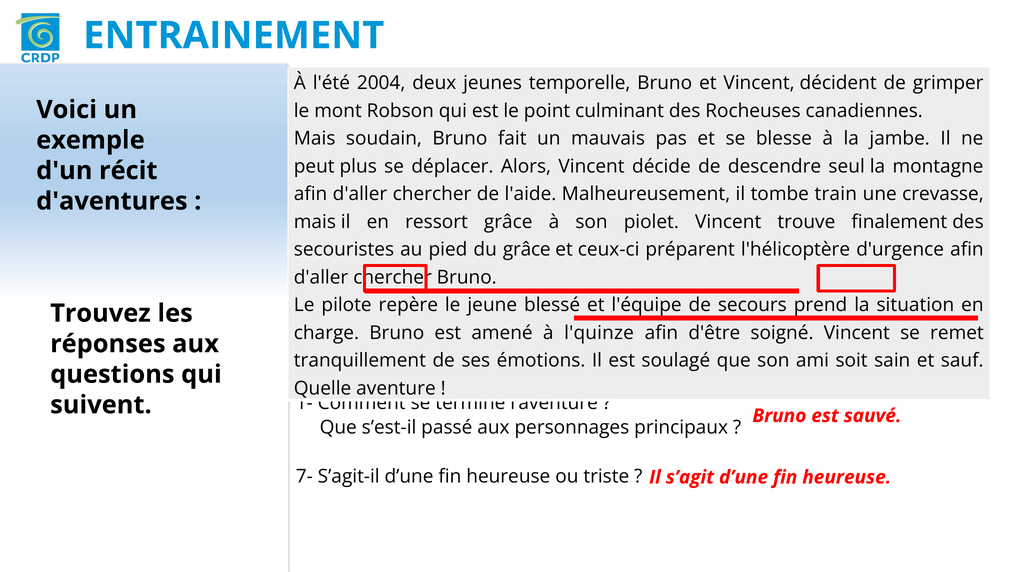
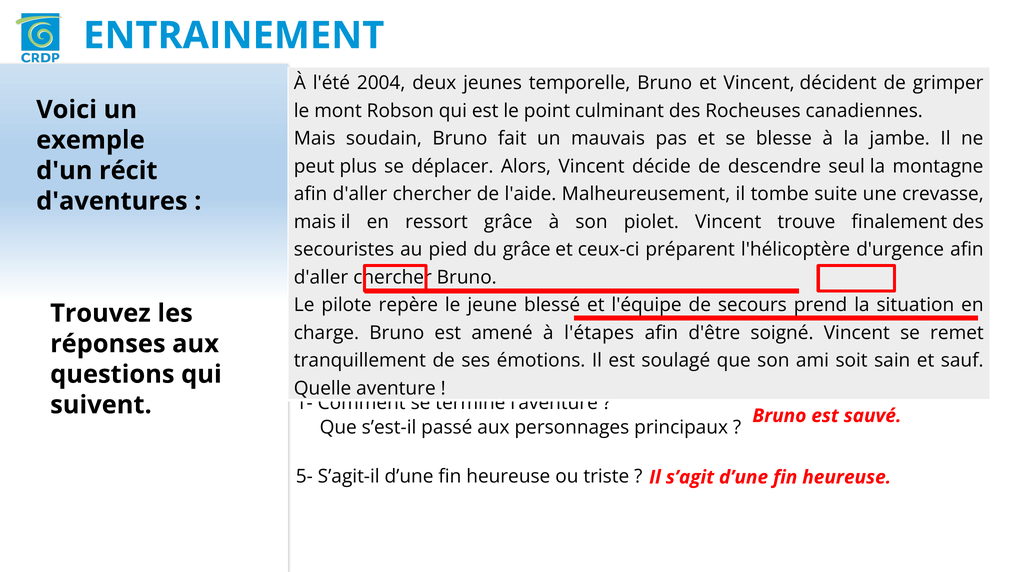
train: train -> suite
l'quinze: l'quinze -> l'étapes
7-: 7- -> 5-
